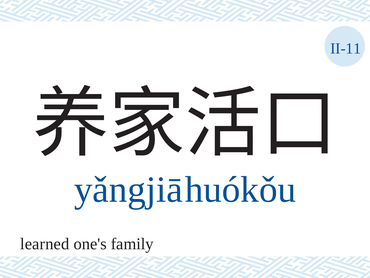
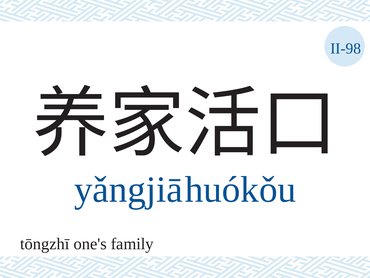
II-11: II-11 -> II-98
learned: learned -> tōngzhī
